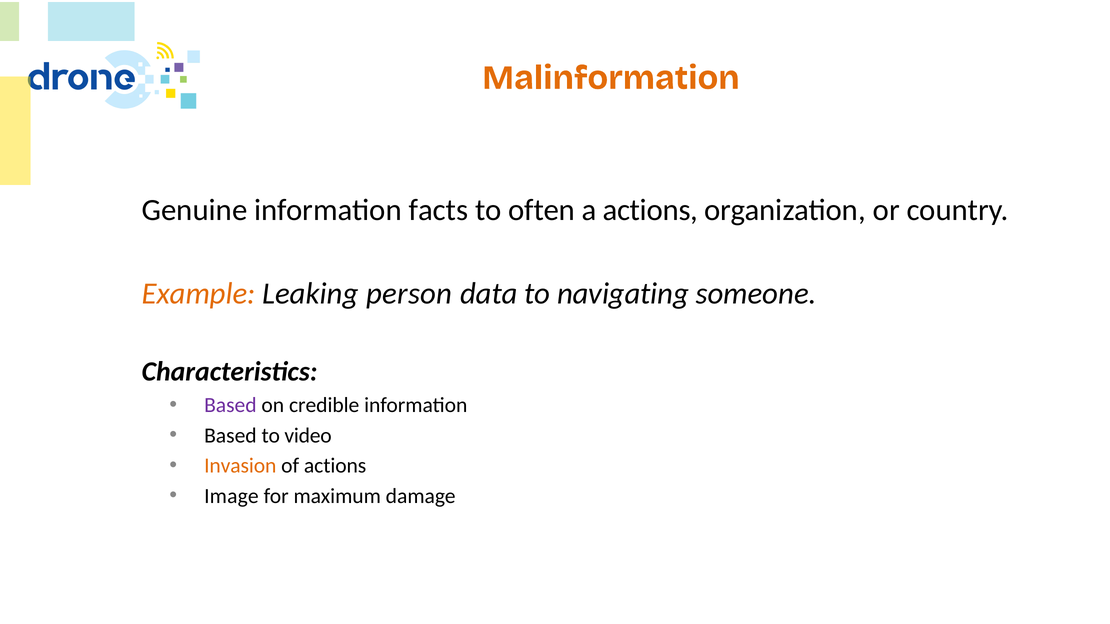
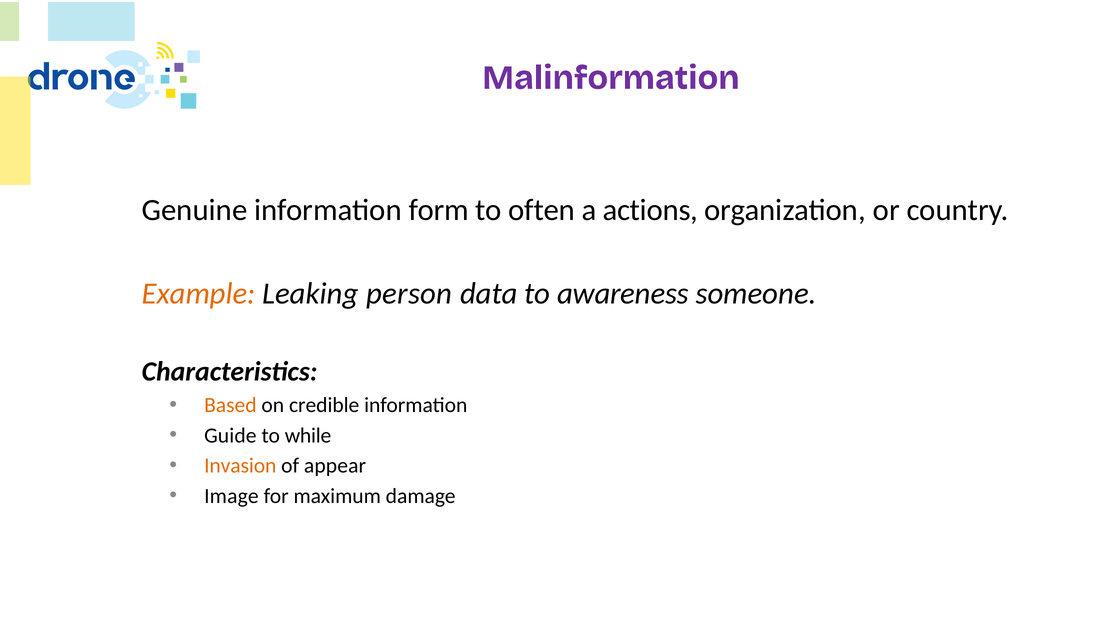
Malinformation colour: orange -> purple
facts: facts -> form
navigating: navigating -> awareness
Based at (230, 405) colour: purple -> orange
Based at (230, 436): Based -> Guide
video: video -> while
of actions: actions -> appear
